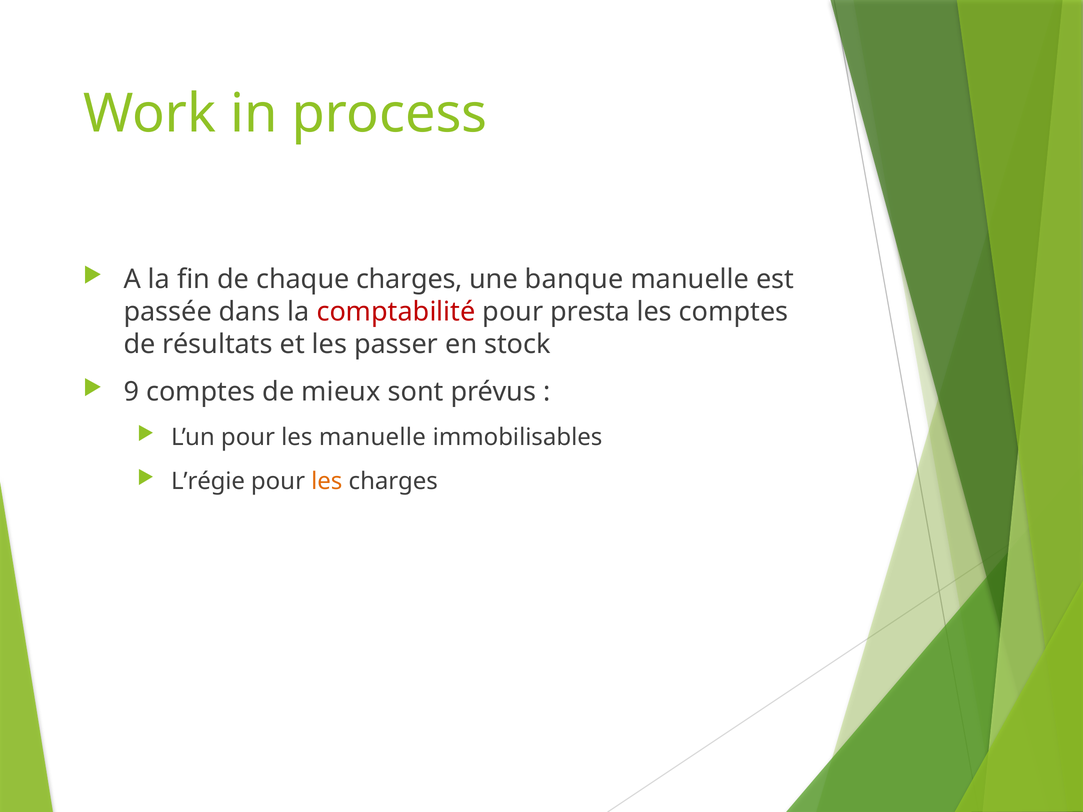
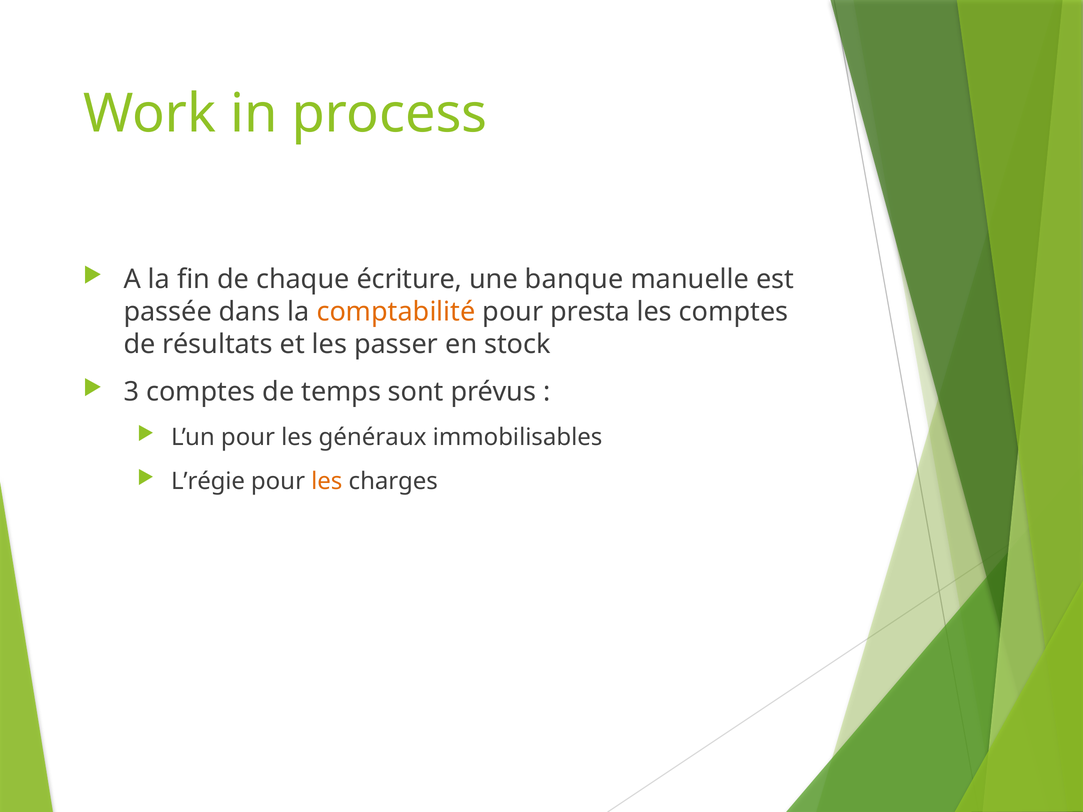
chaque charges: charges -> écriture
comptabilité colour: red -> orange
9: 9 -> 3
mieux: mieux -> temps
les manuelle: manuelle -> généraux
